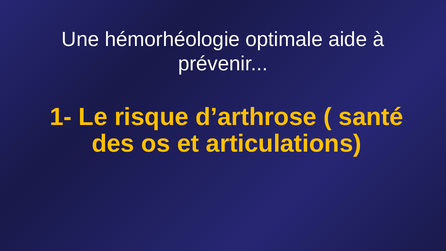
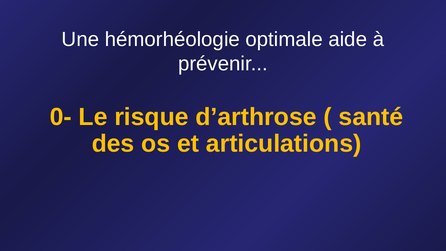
1-: 1- -> 0-
